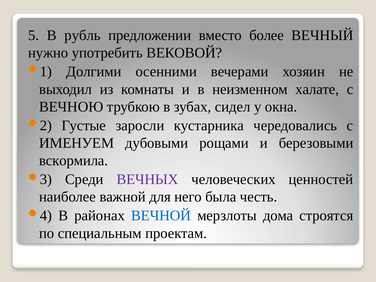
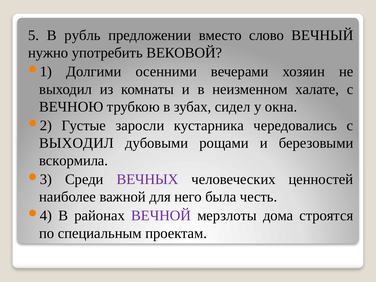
более: более -> слово
ИМЕНУЕМ at (77, 143): ИМЕНУЕМ -> ВЫХОДИЛ
ВЕЧНОЙ colour: blue -> purple
